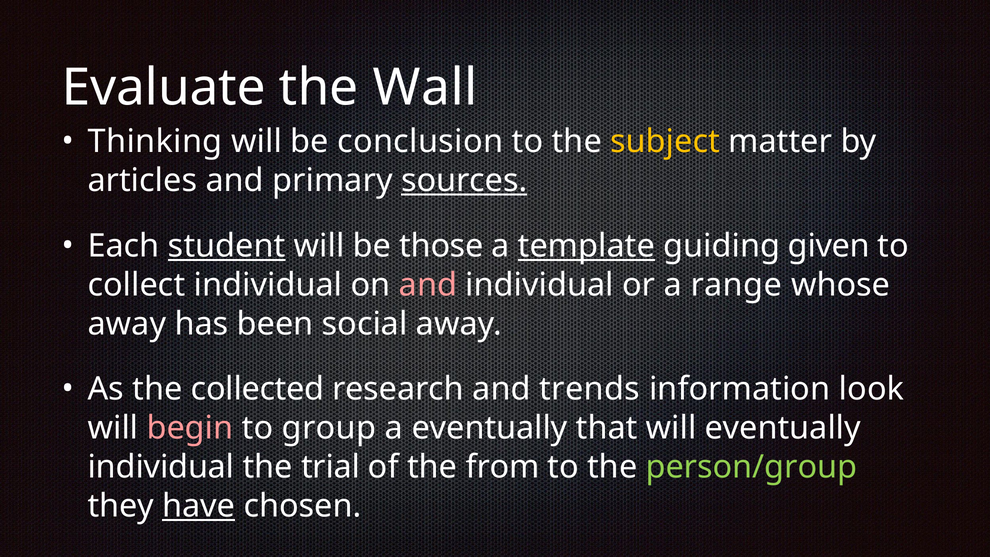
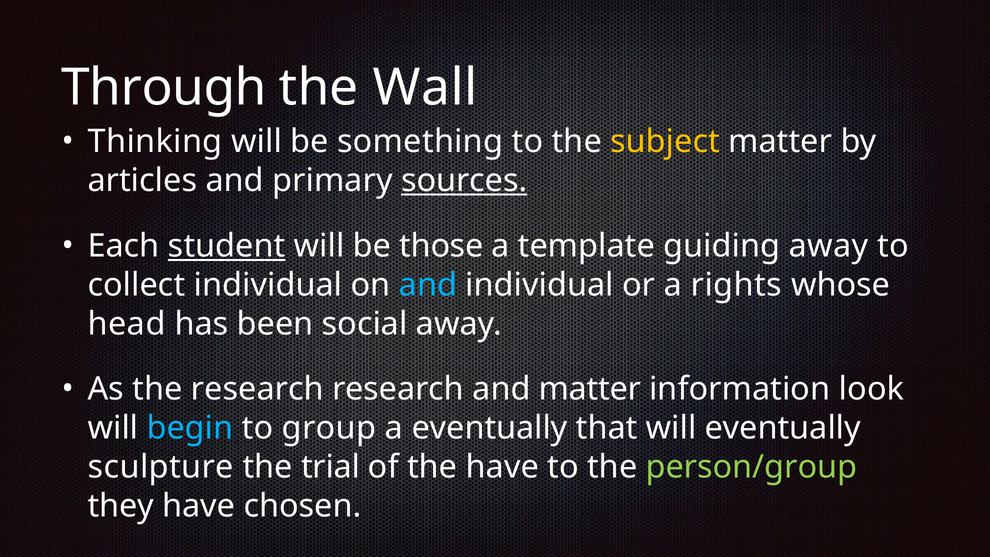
Evaluate: Evaluate -> Through
conclusion: conclusion -> something
template underline: present -> none
guiding given: given -> away
and at (428, 285) colour: pink -> light blue
range: range -> rights
away at (127, 324): away -> head
the collected: collected -> research
and trends: trends -> matter
begin colour: pink -> light blue
individual at (161, 467): individual -> sculpture
the from: from -> have
have at (199, 506) underline: present -> none
